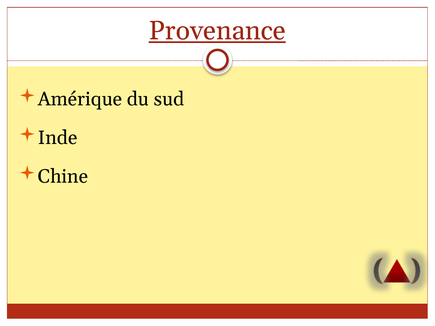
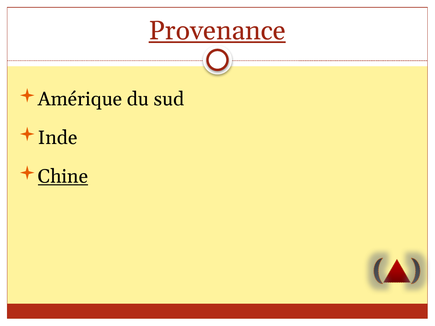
Chine underline: none -> present
